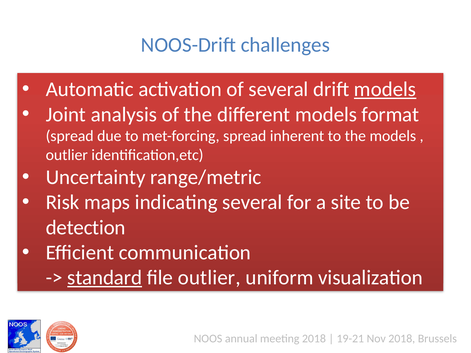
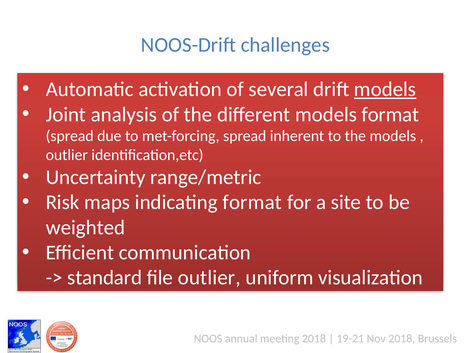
indicating several: several -> format
detection: detection -> weighted
standard underline: present -> none
